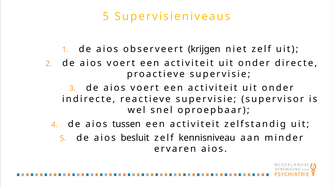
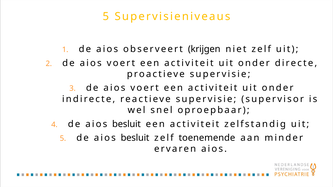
tussen at (127, 124): tussen -> besluit
kennisniveau: kennisniveau -> toenemende
